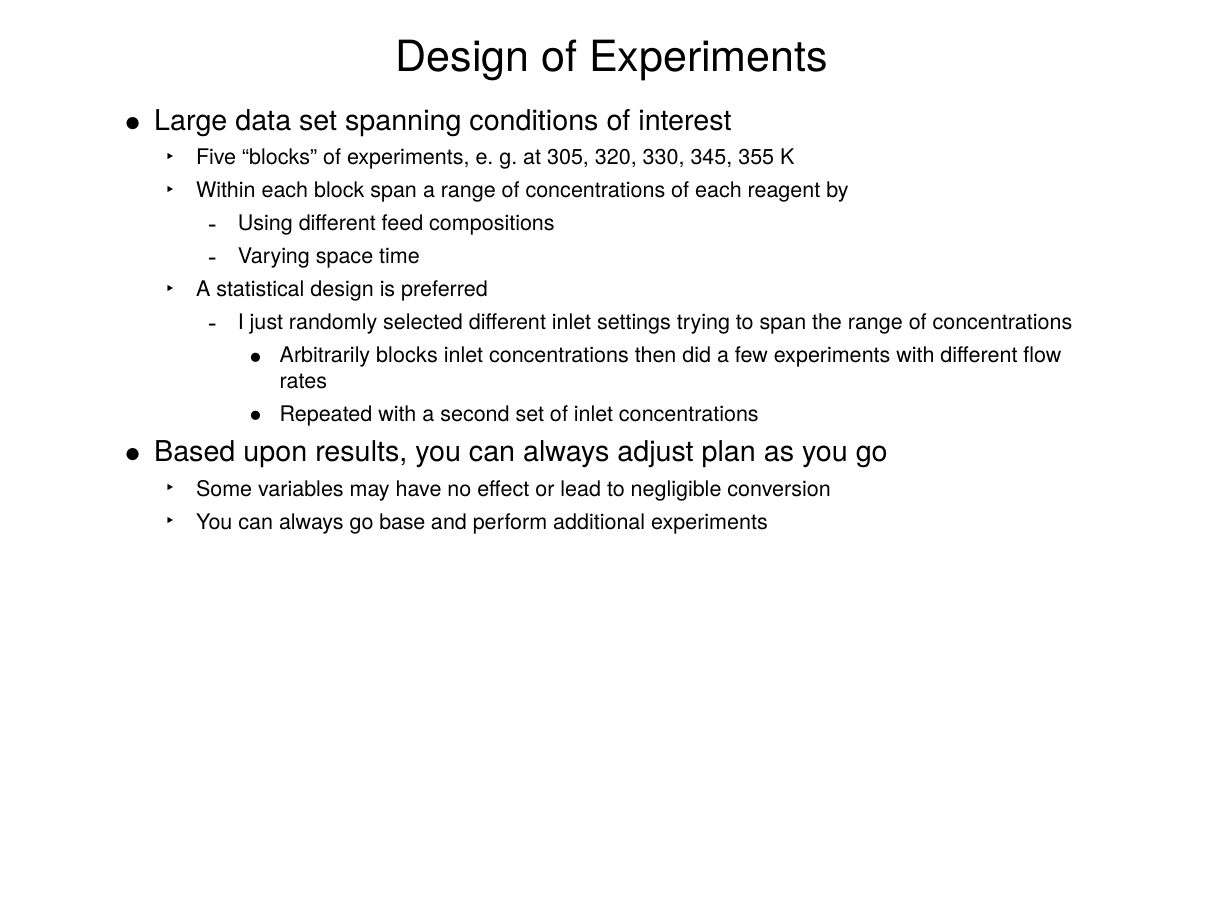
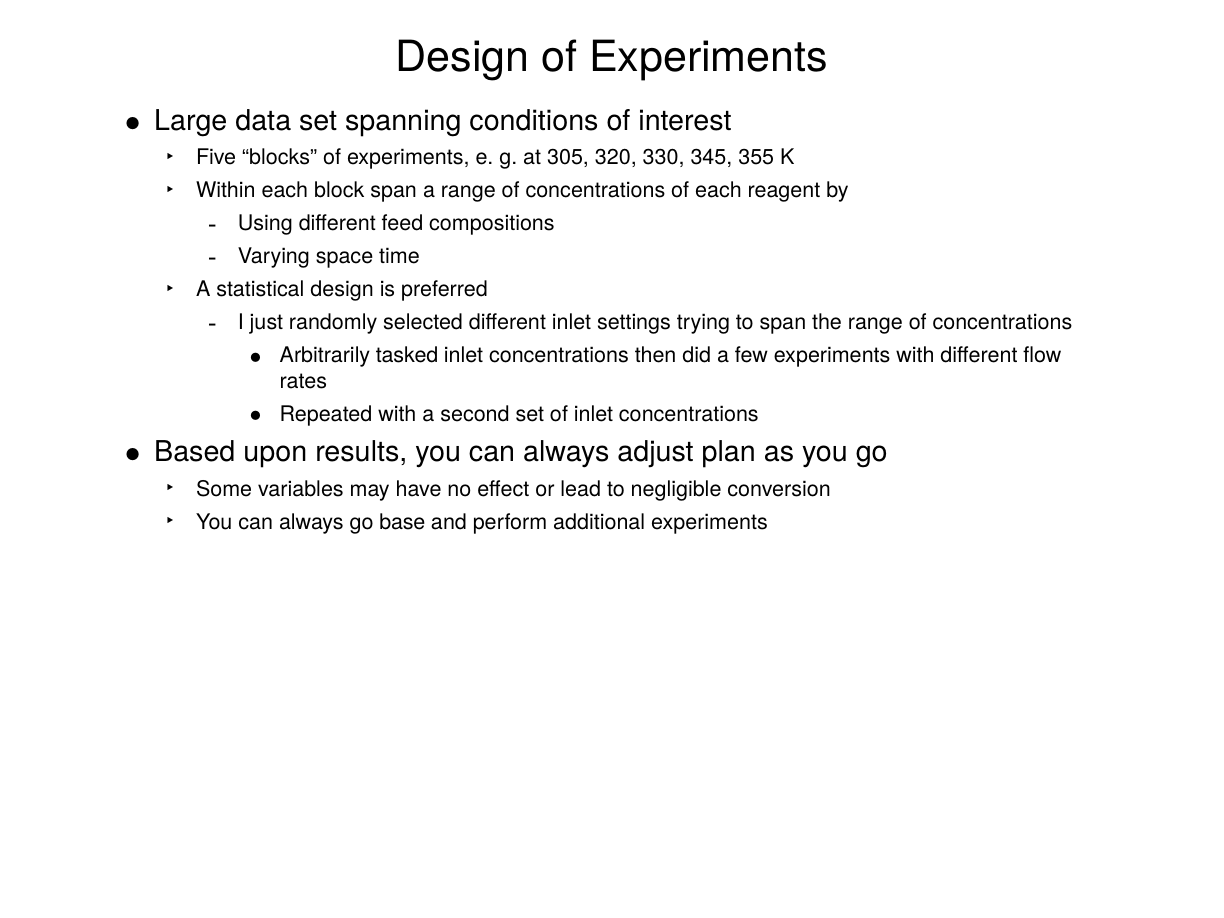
Arbitrarily blocks: blocks -> tasked
